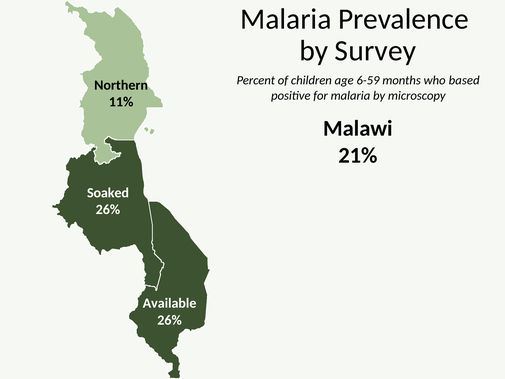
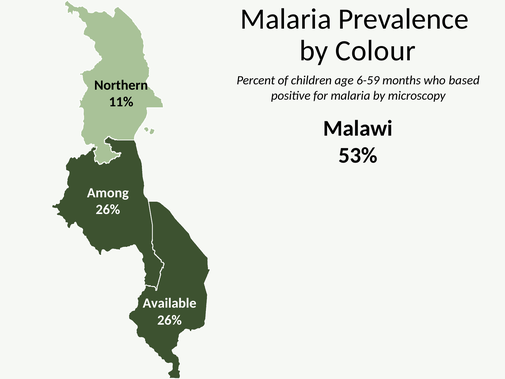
Survey: Survey -> Colour
21%: 21% -> 53%
Soaked: Soaked -> Among
